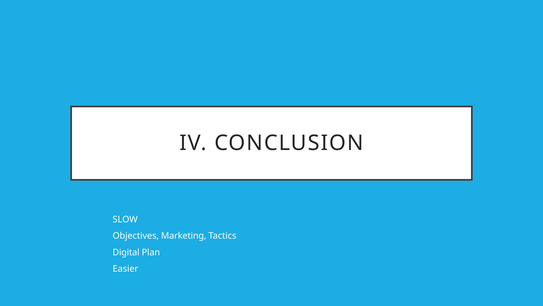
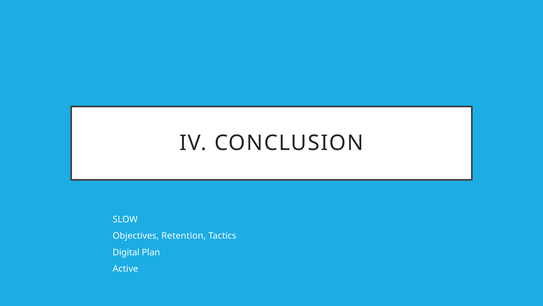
Marketing: Marketing -> Retention
Easier: Easier -> Active
